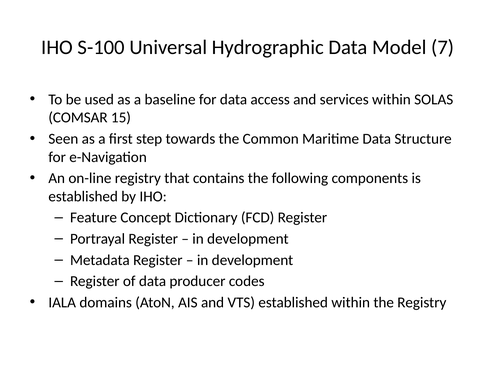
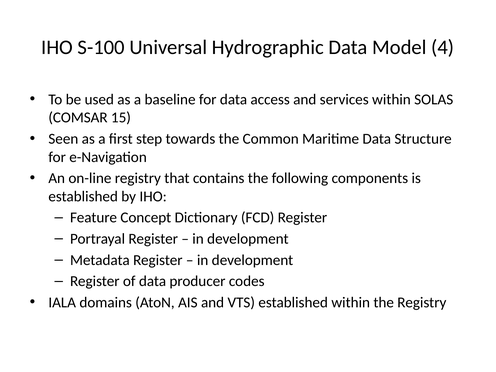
7: 7 -> 4
